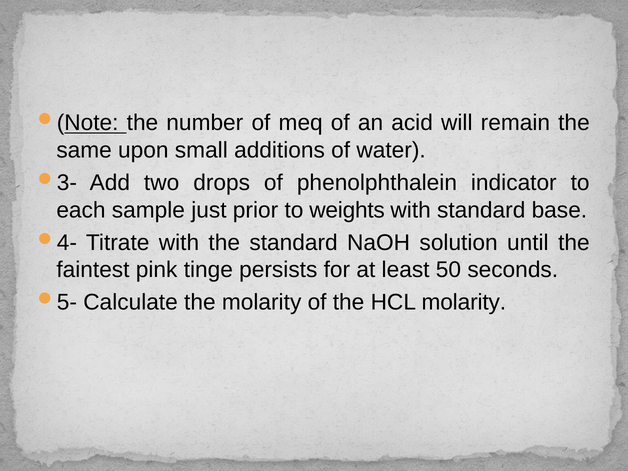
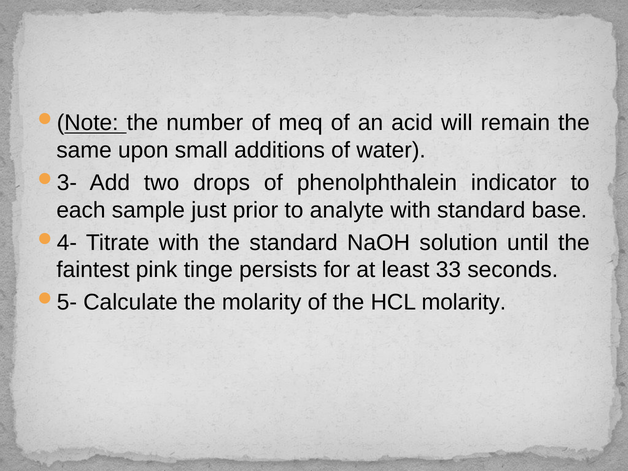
weights: weights -> analyte
50: 50 -> 33
